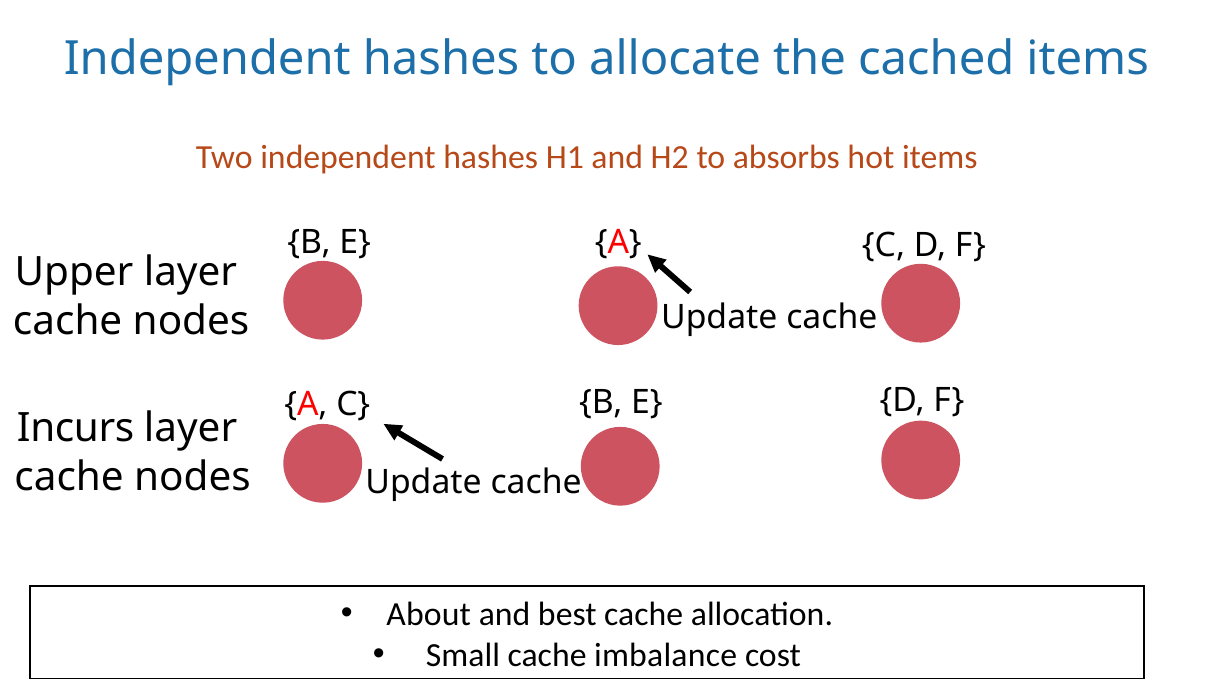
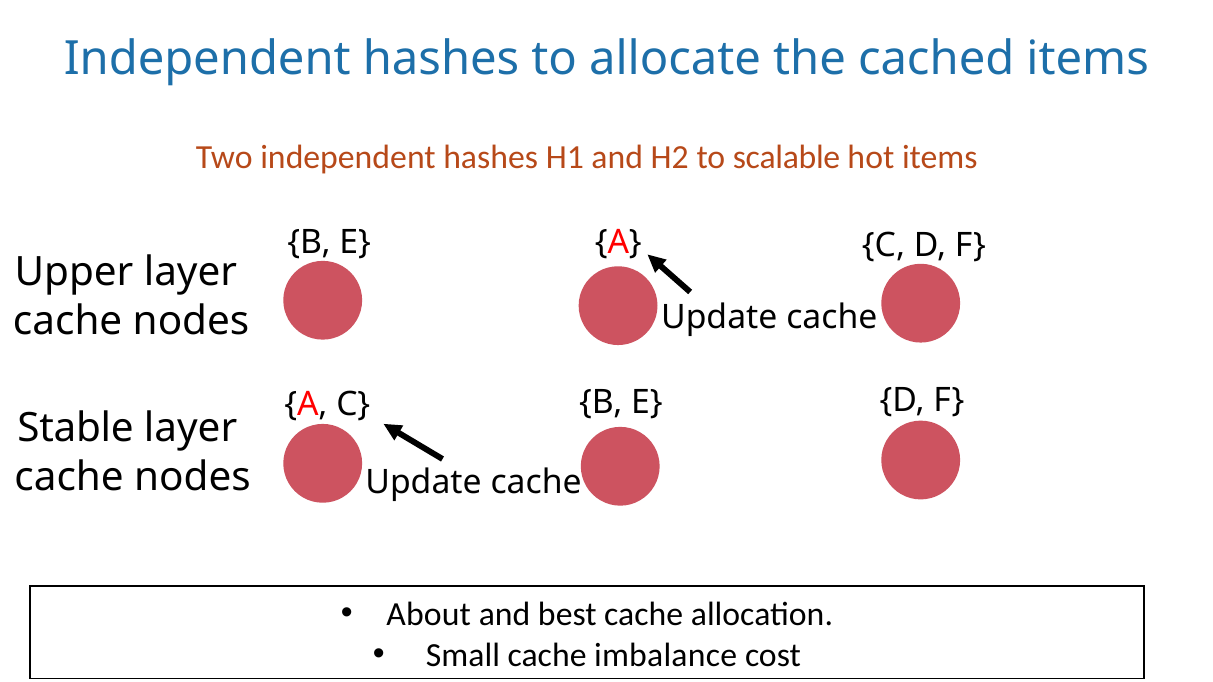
absorbs: absorbs -> scalable
Incurs: Incurs -> Stable
